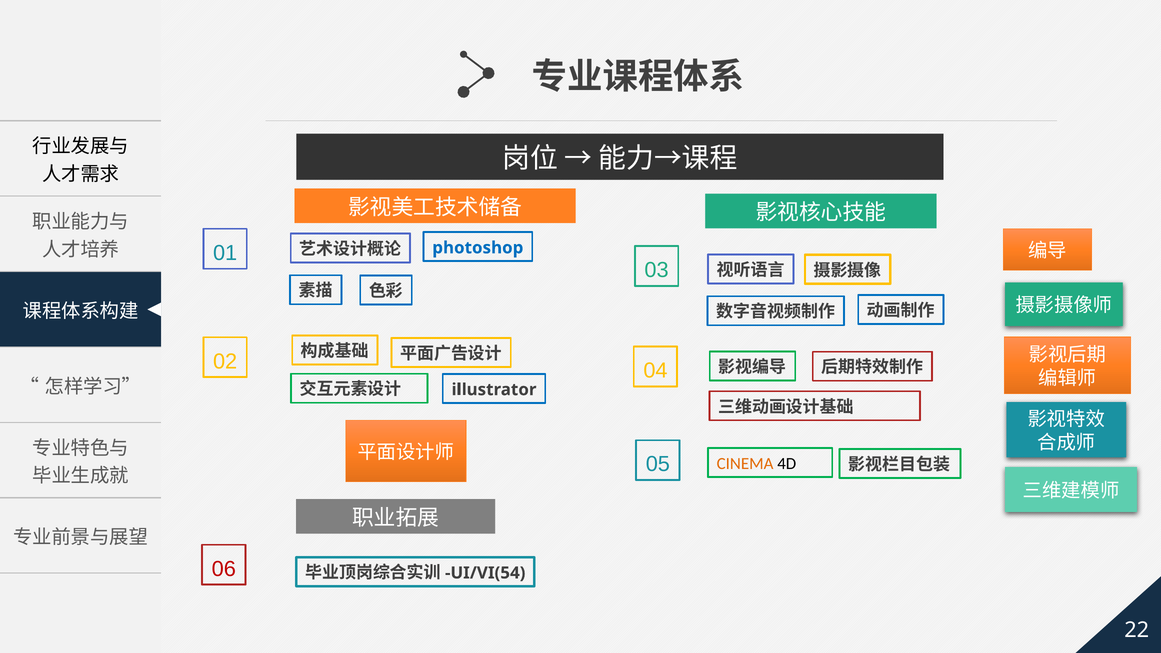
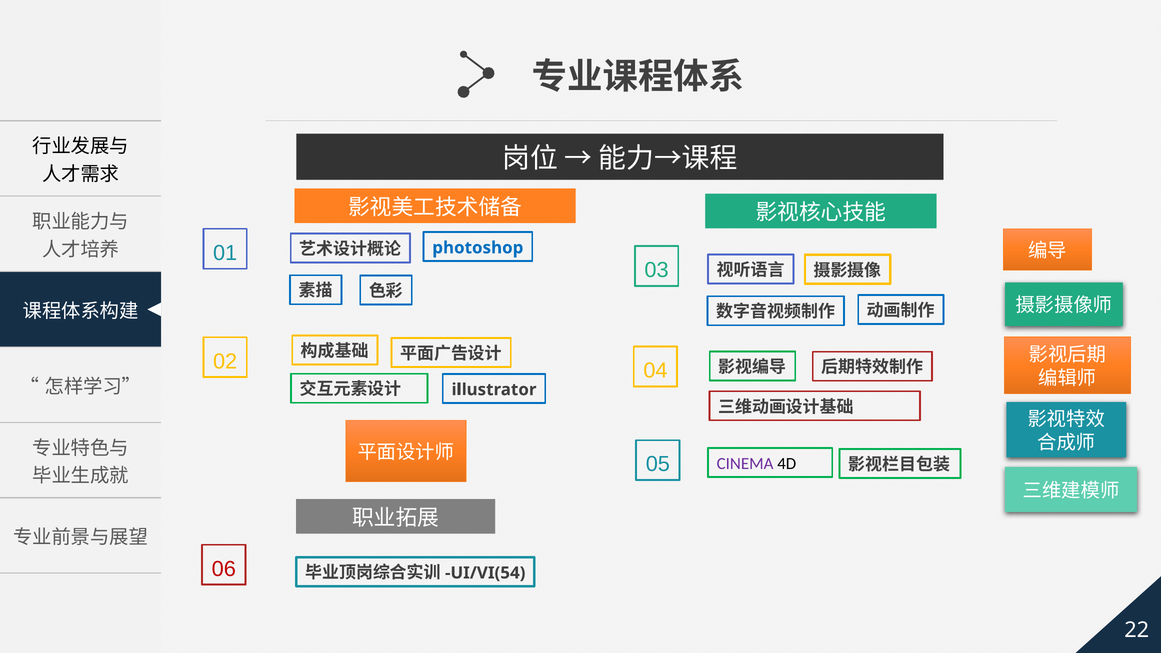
CINEMA colour: orange -> purple
